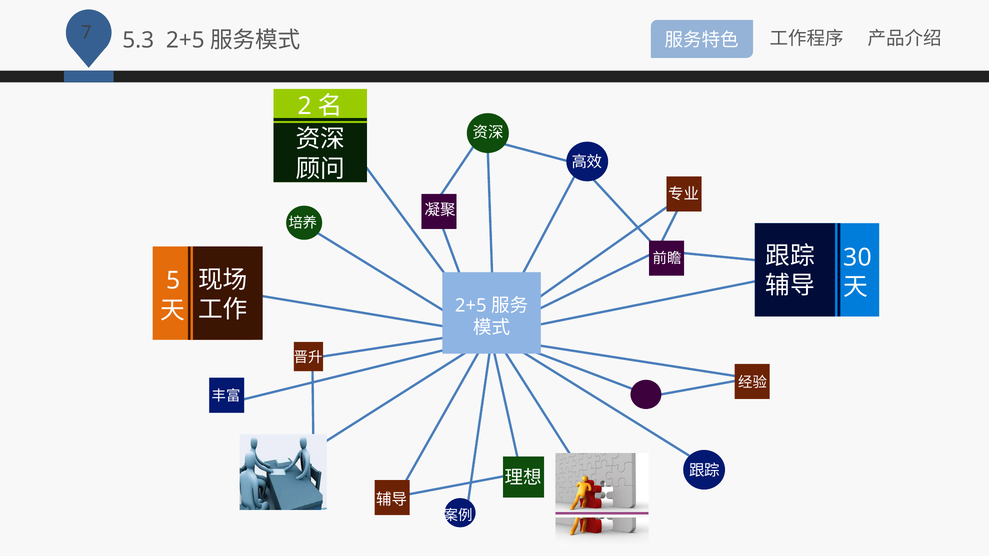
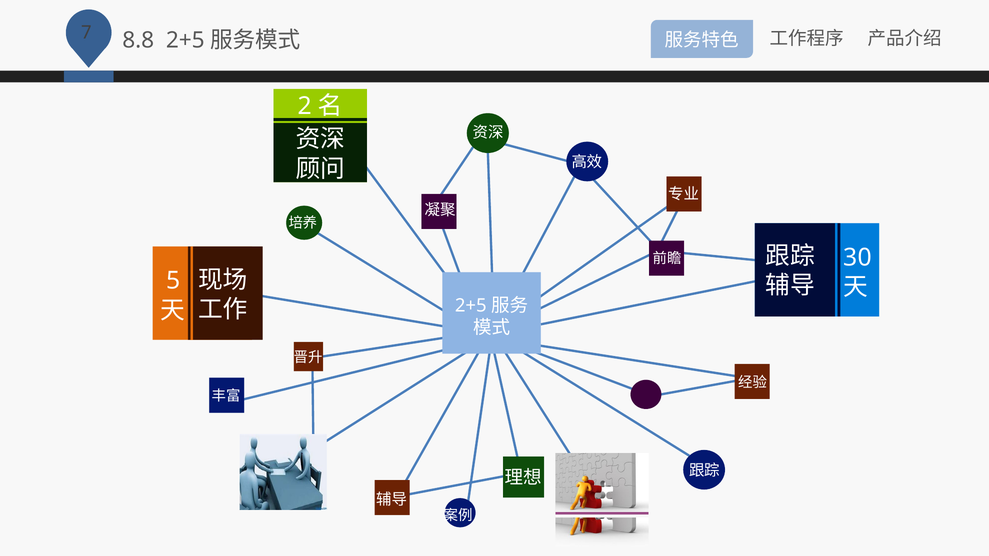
5.3: 5.3 -> 8.8
